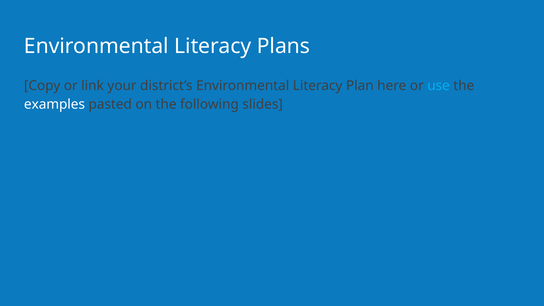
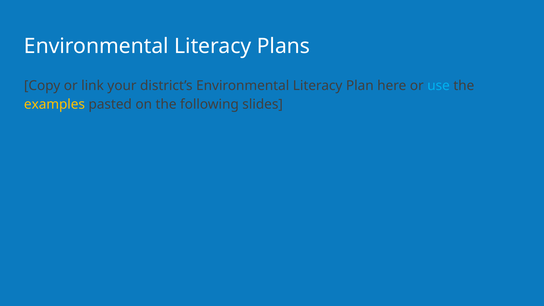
examples colour: white -> yellow
